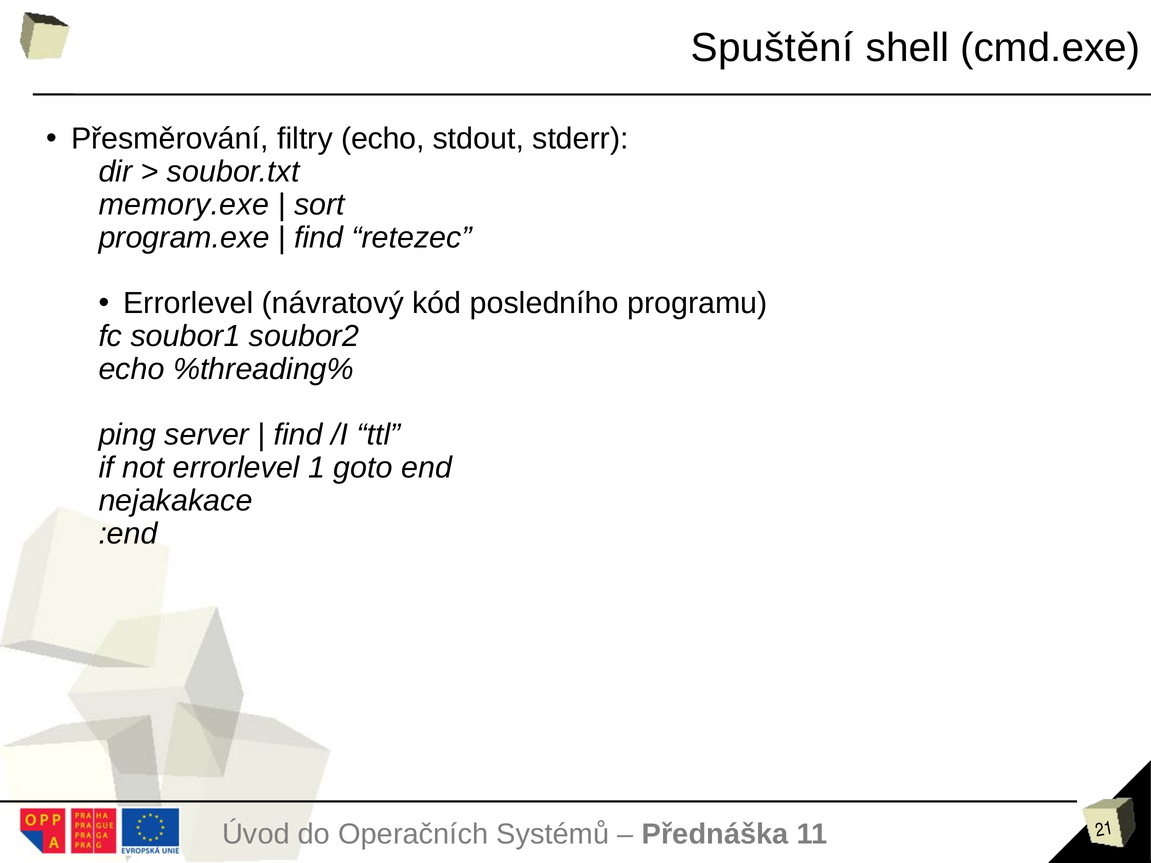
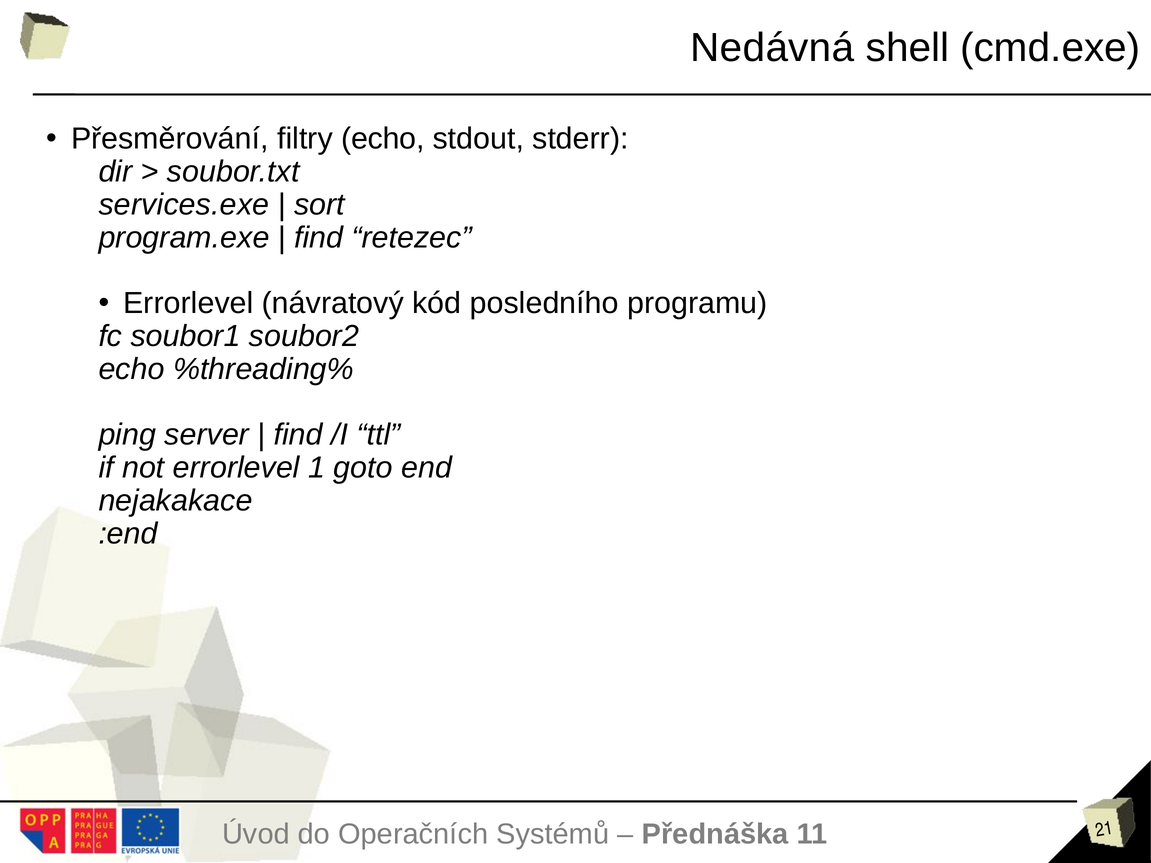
Spuštění: Spuštění -> Nedávná
memory.exe: memory.exe -> services.exe
